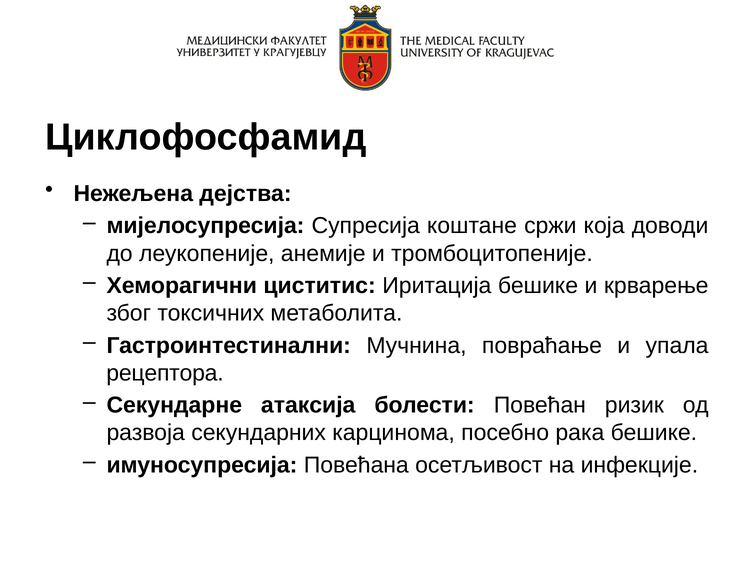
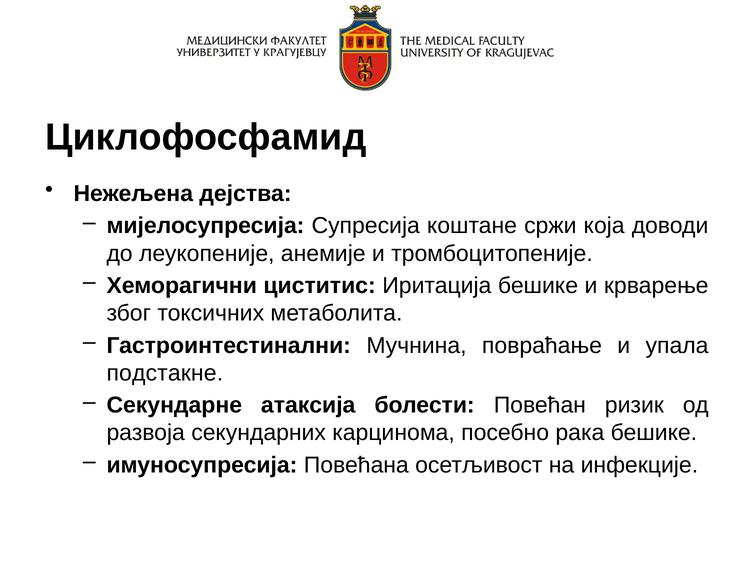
рецептора: рецептора -> подстакне
